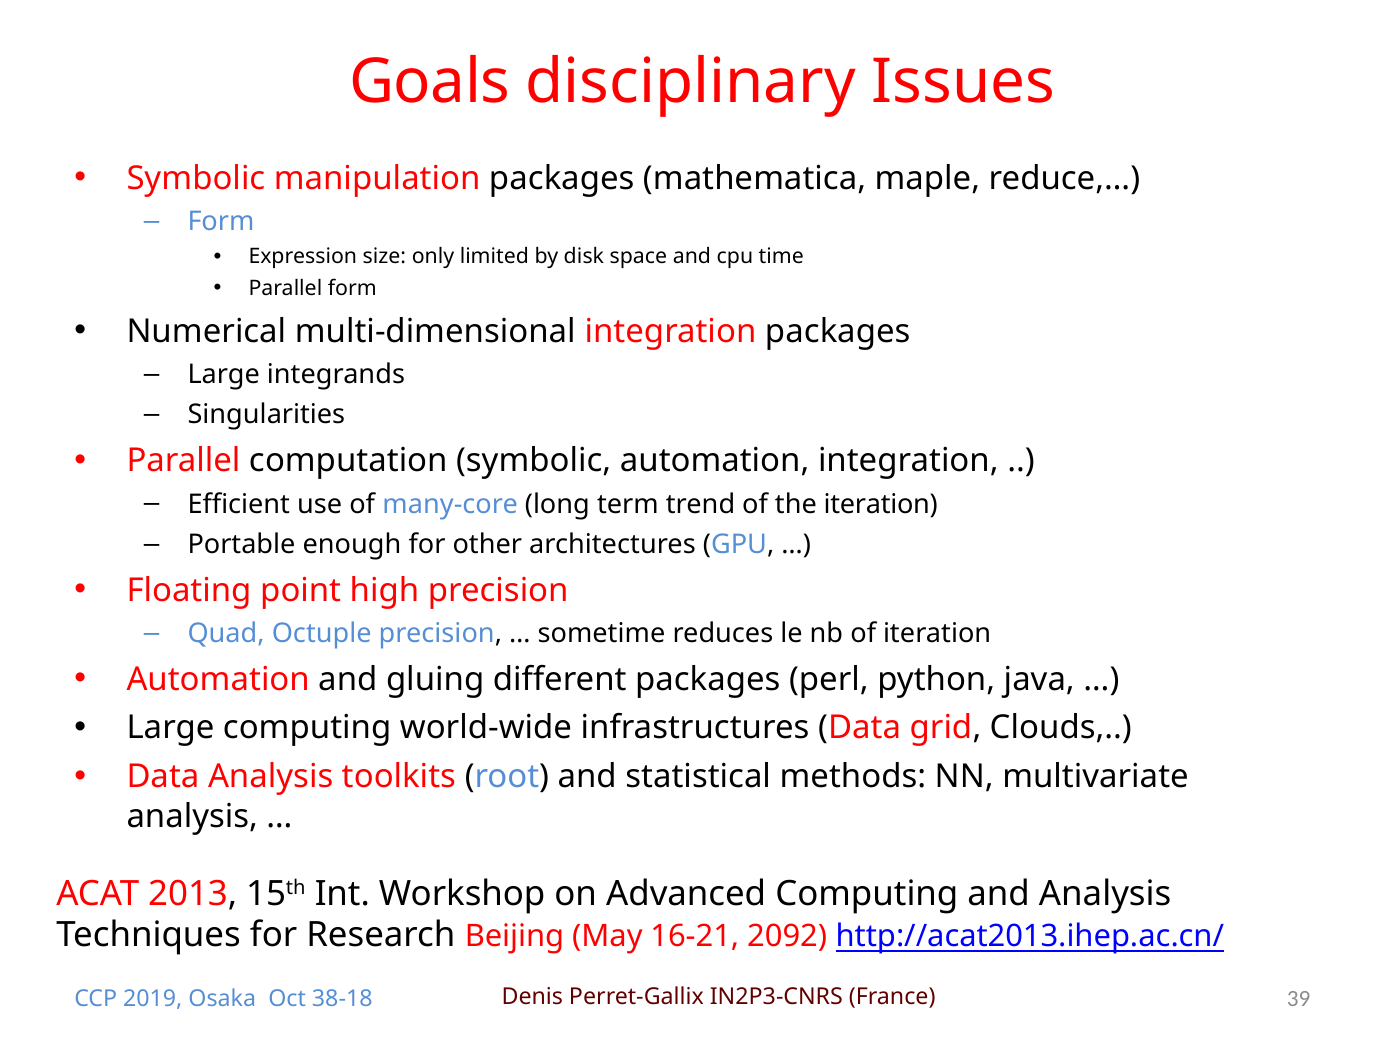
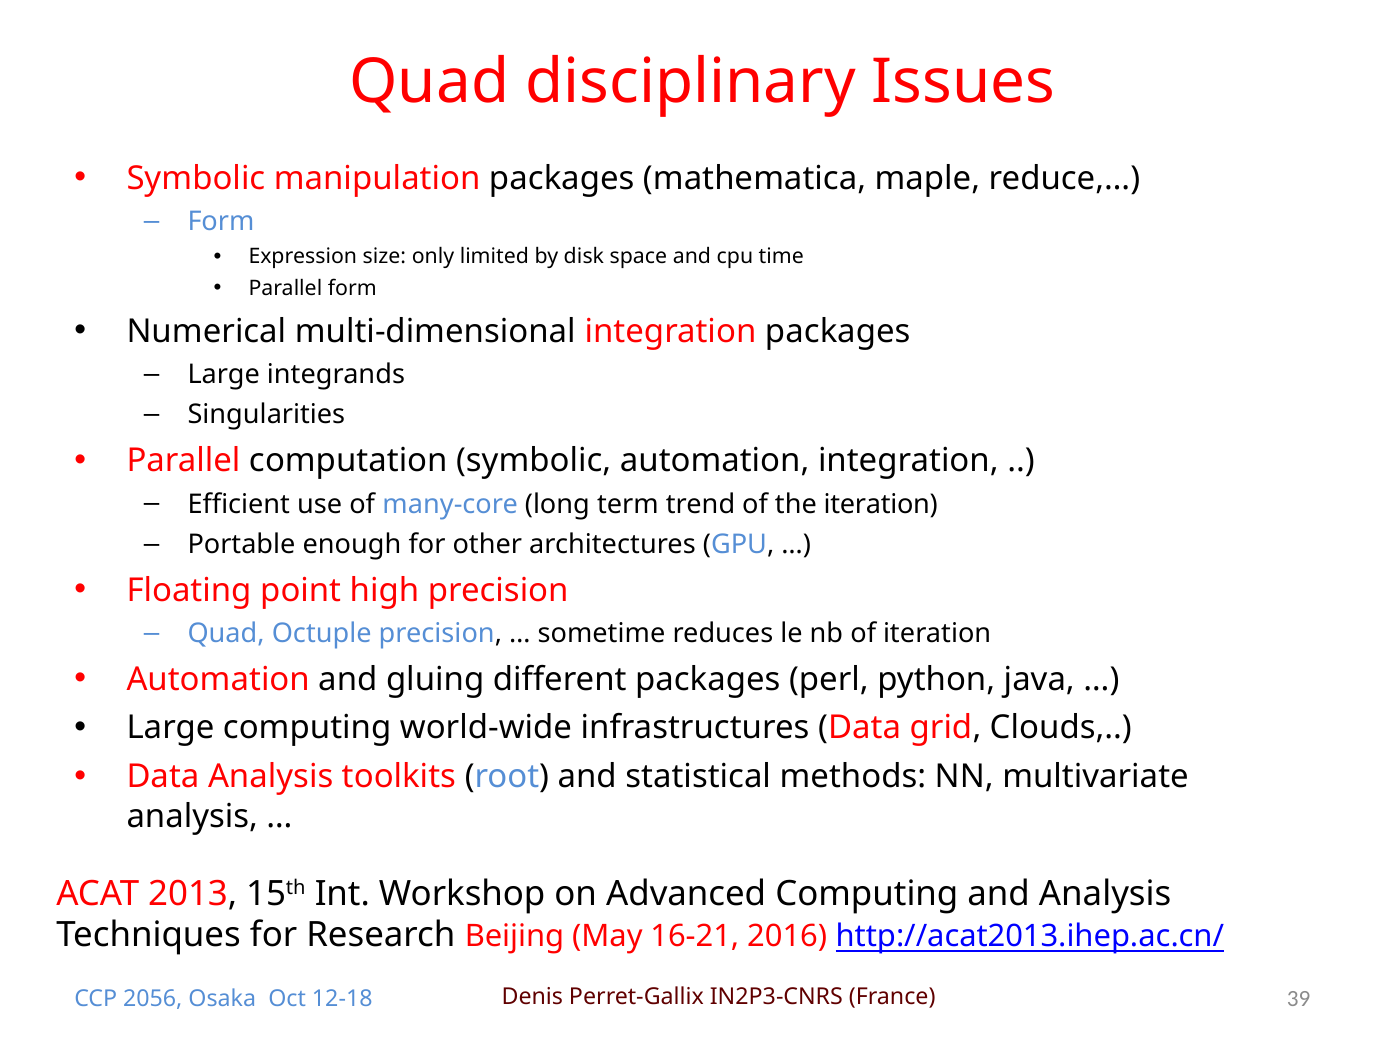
Goals at (430, 82): Goals -> Quad
2092: 2092 -> 2016
2019: 2019 -> 2056
38-18: 38-18 -> 12-18
